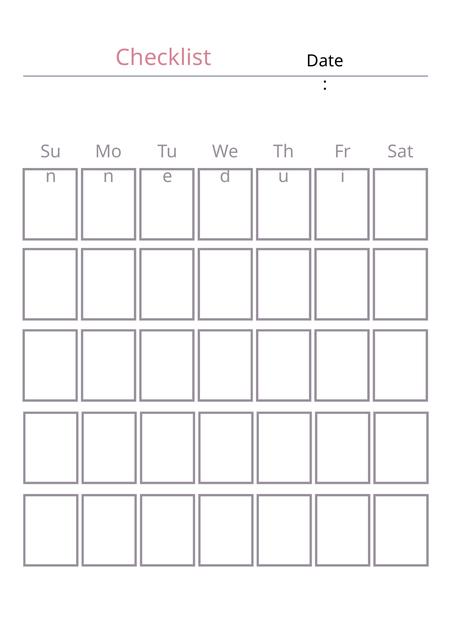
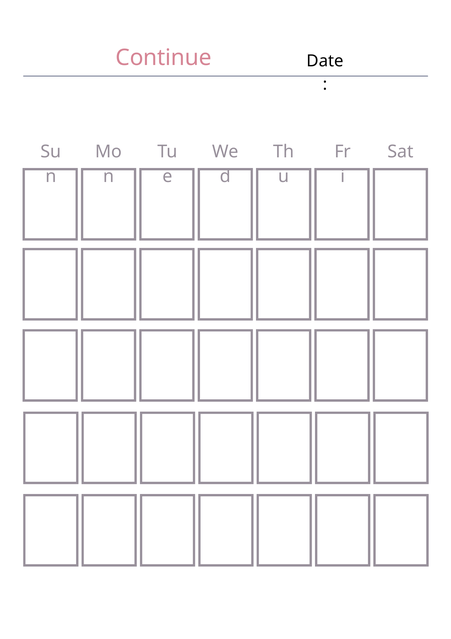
Checklist: Checklist -> Continue
